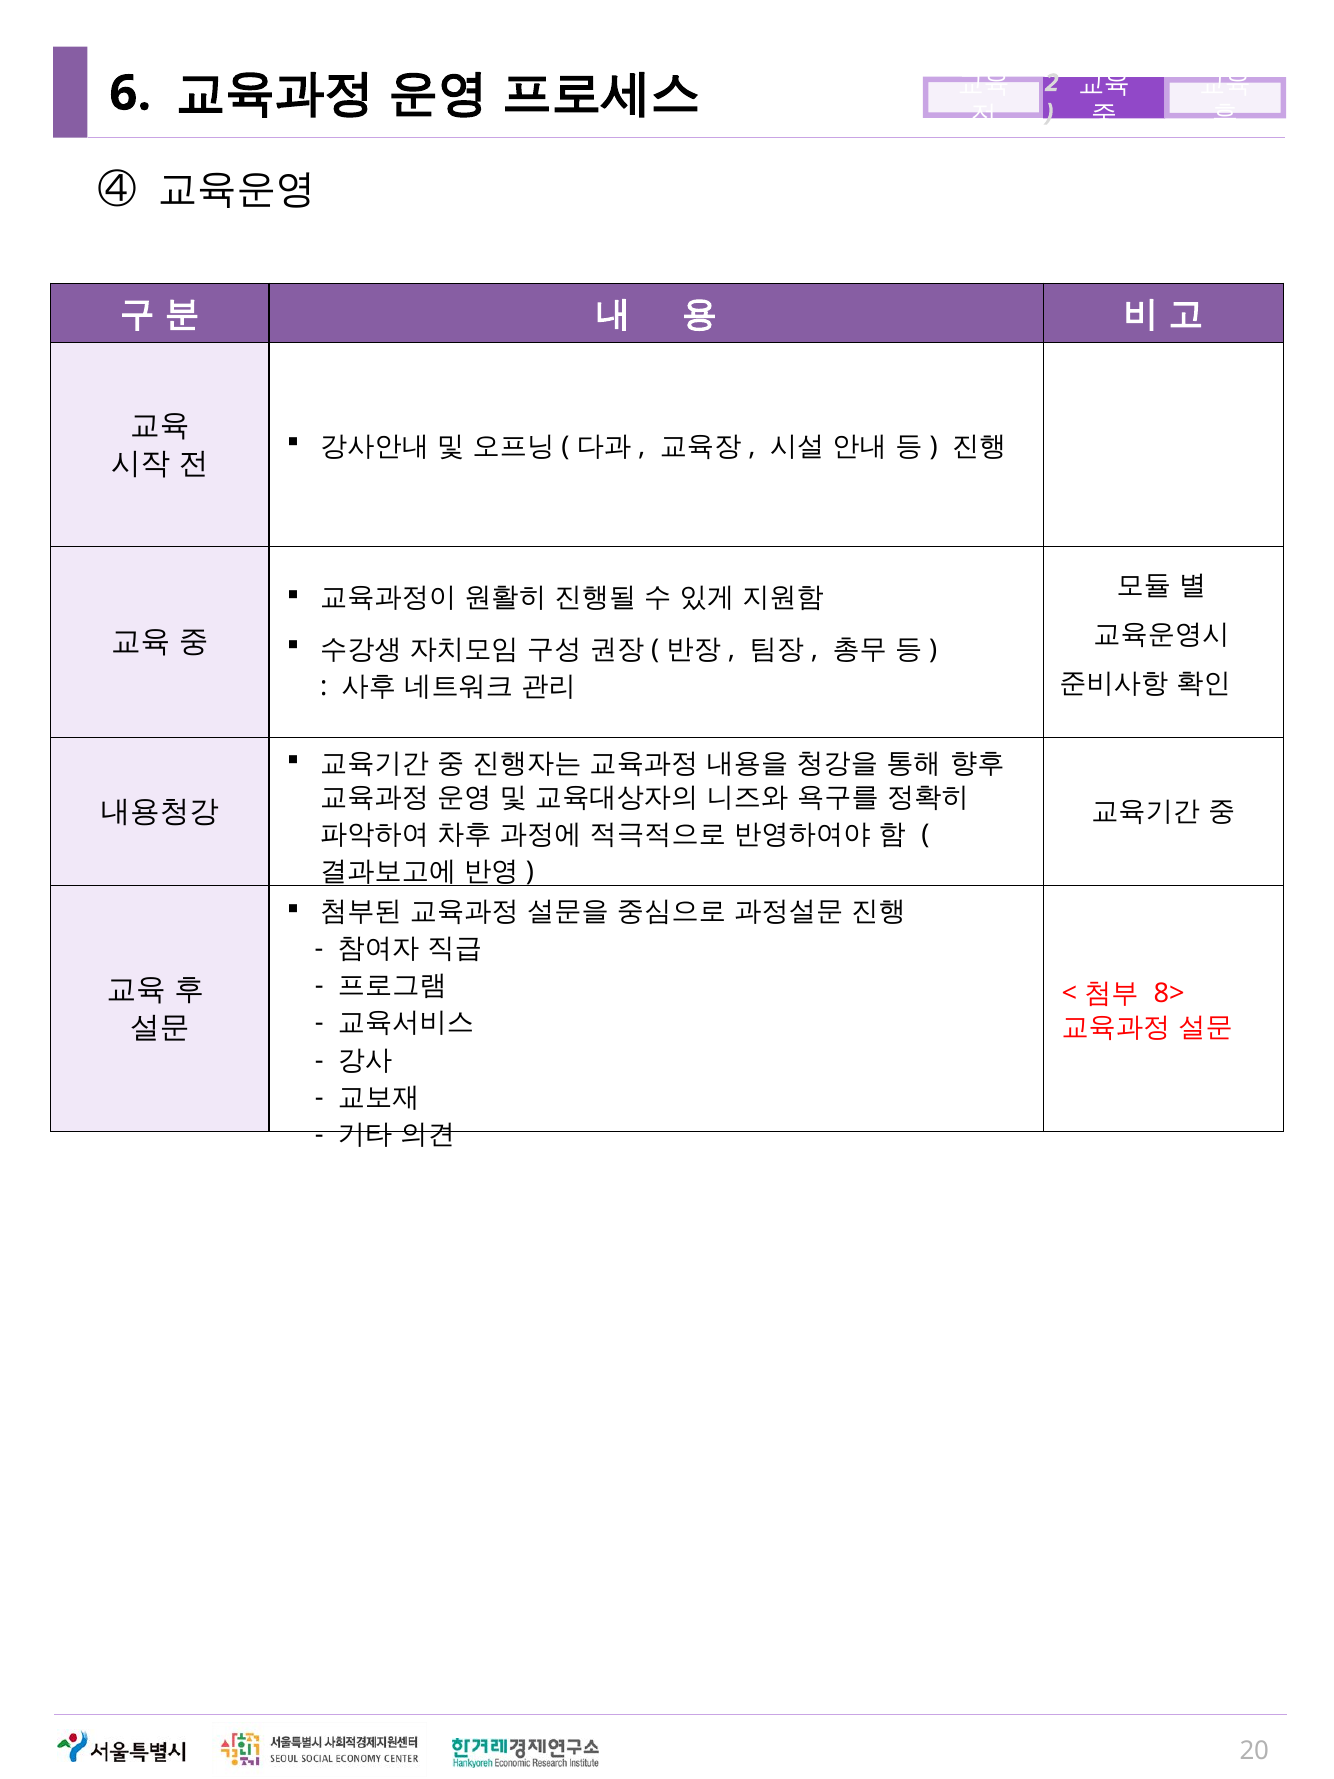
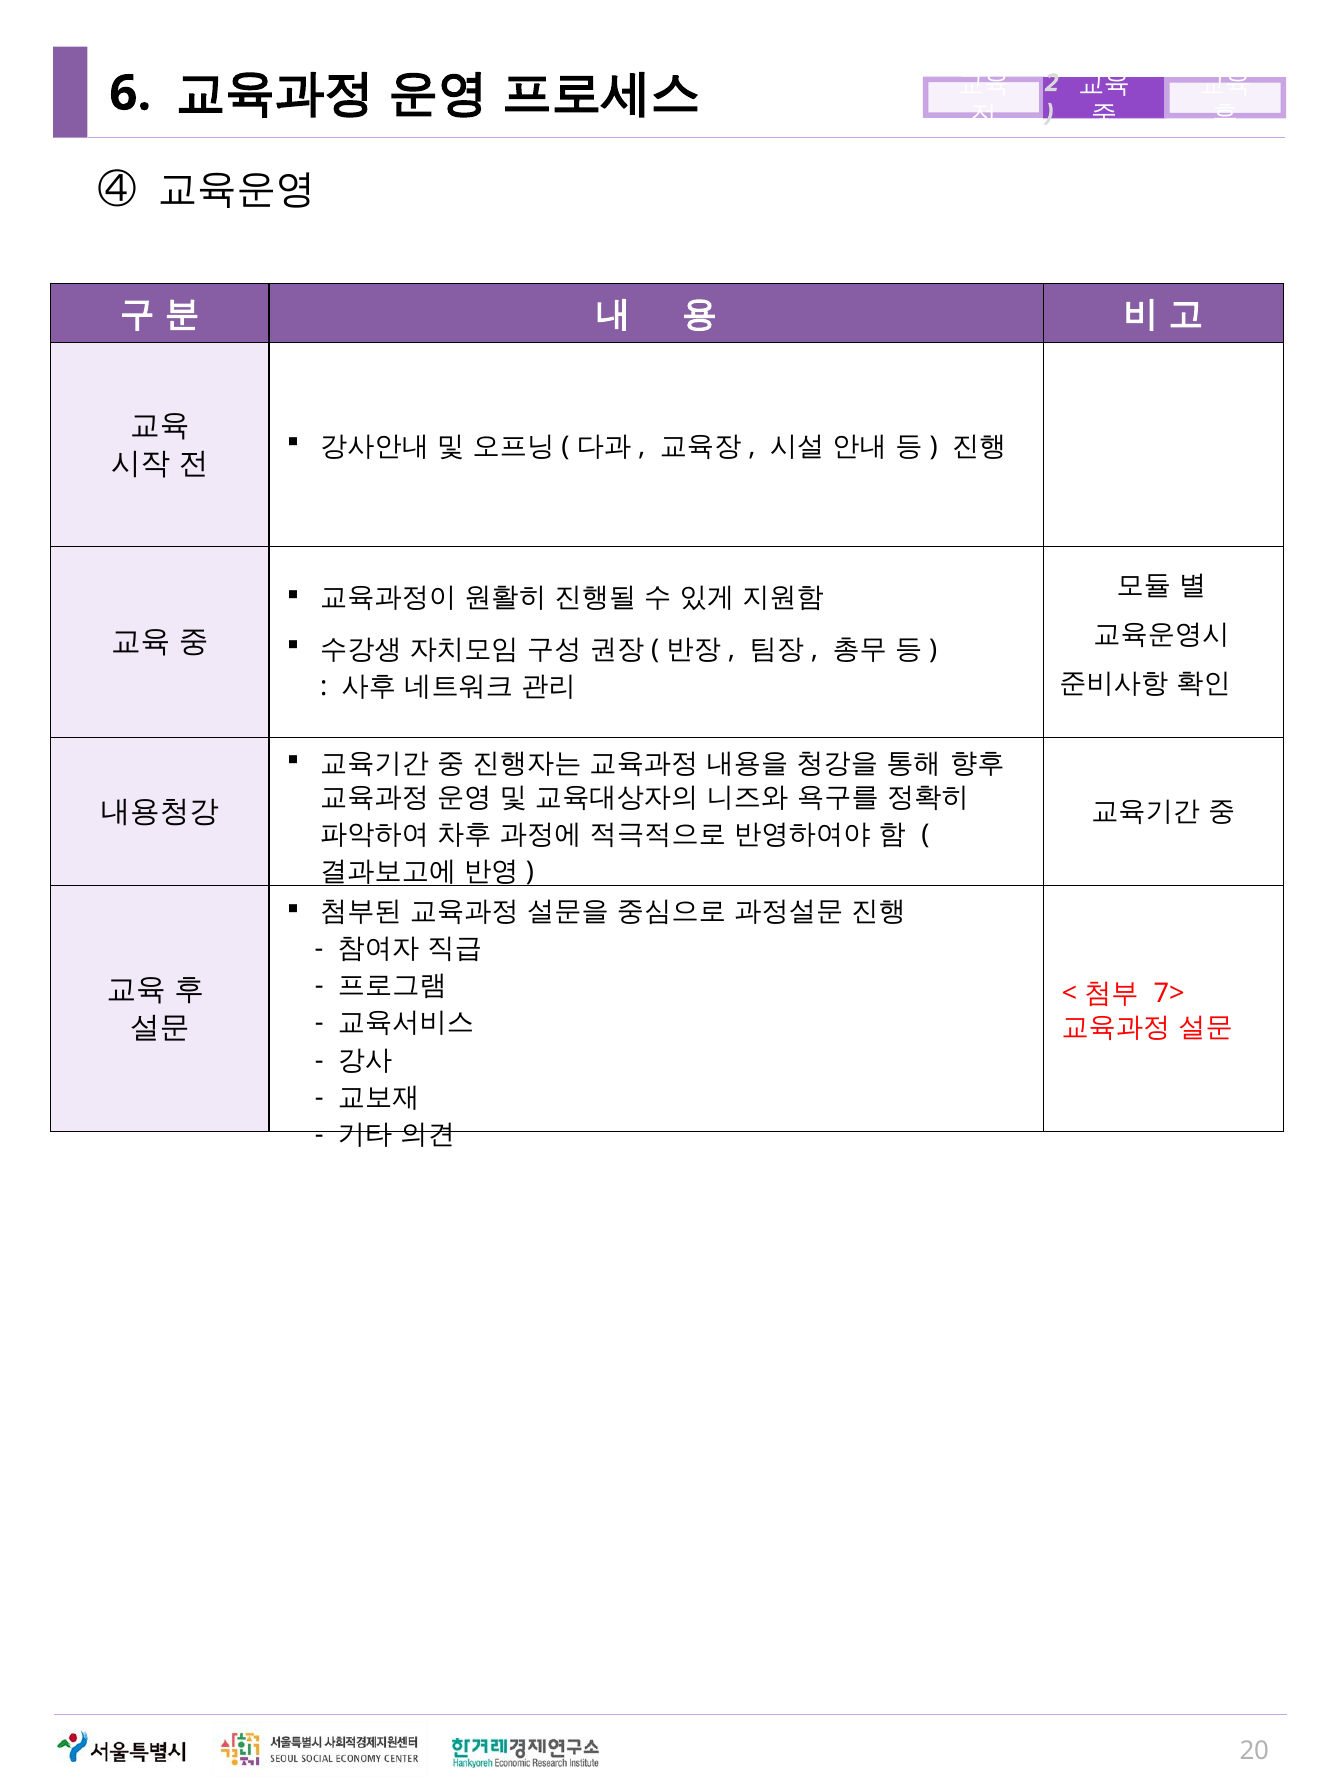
8>: 8> -> 7>
